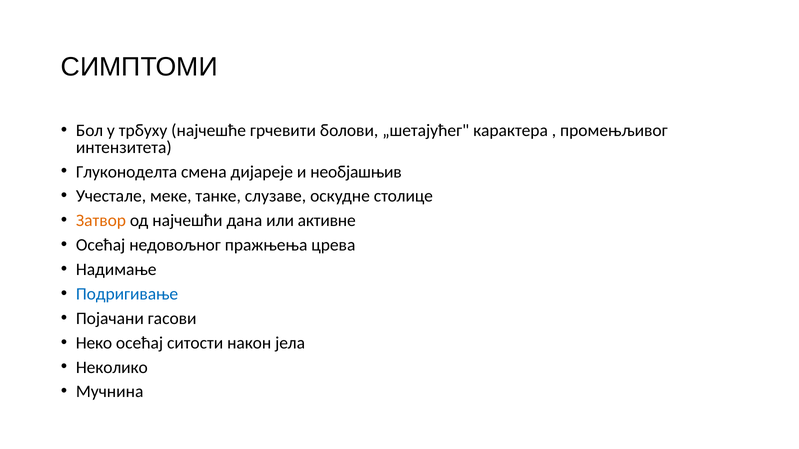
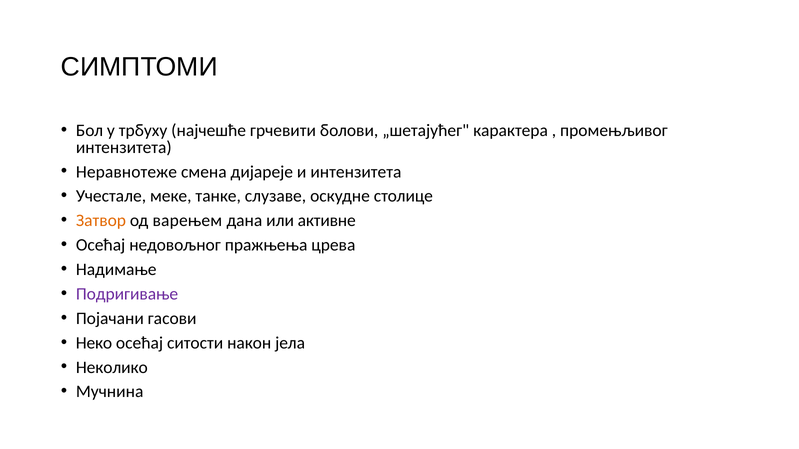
Глуконоделта: Глуконоделта -> Неравнотеже
и необјашњив: необјашњив -> интензитета
најчешћи: најчешћи -> варењем
Подригивање colour: blue -> purple
